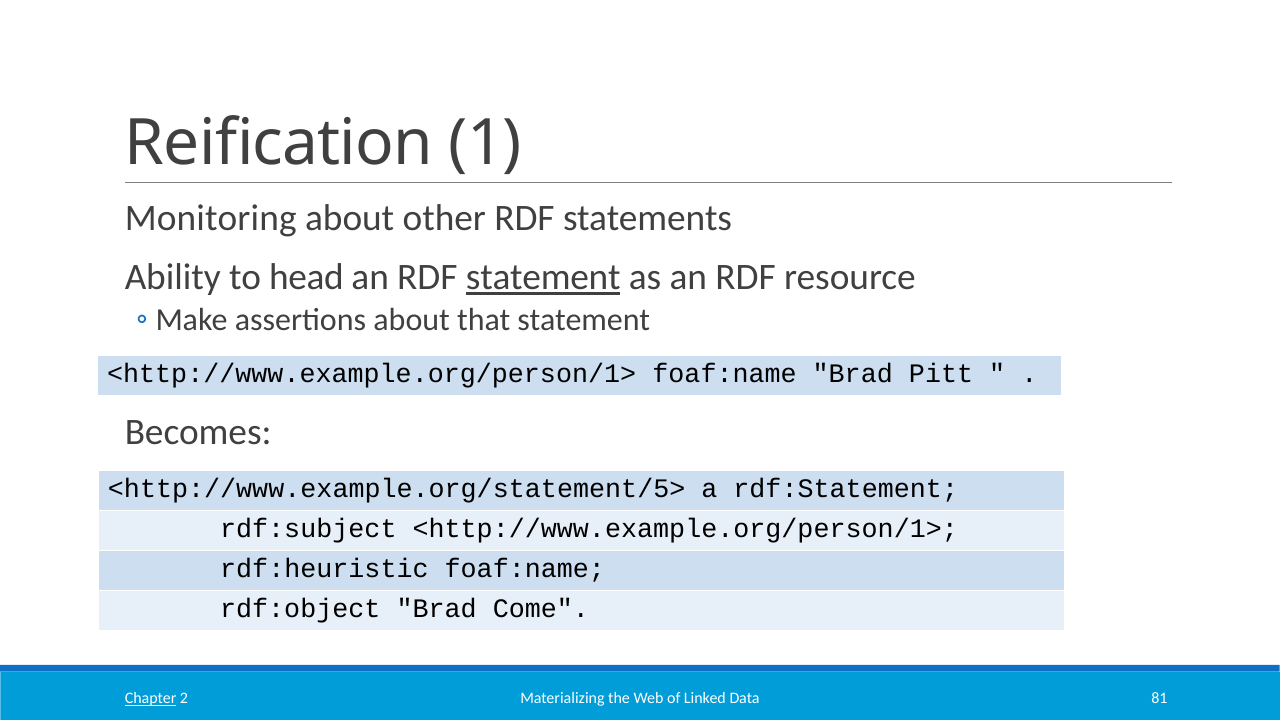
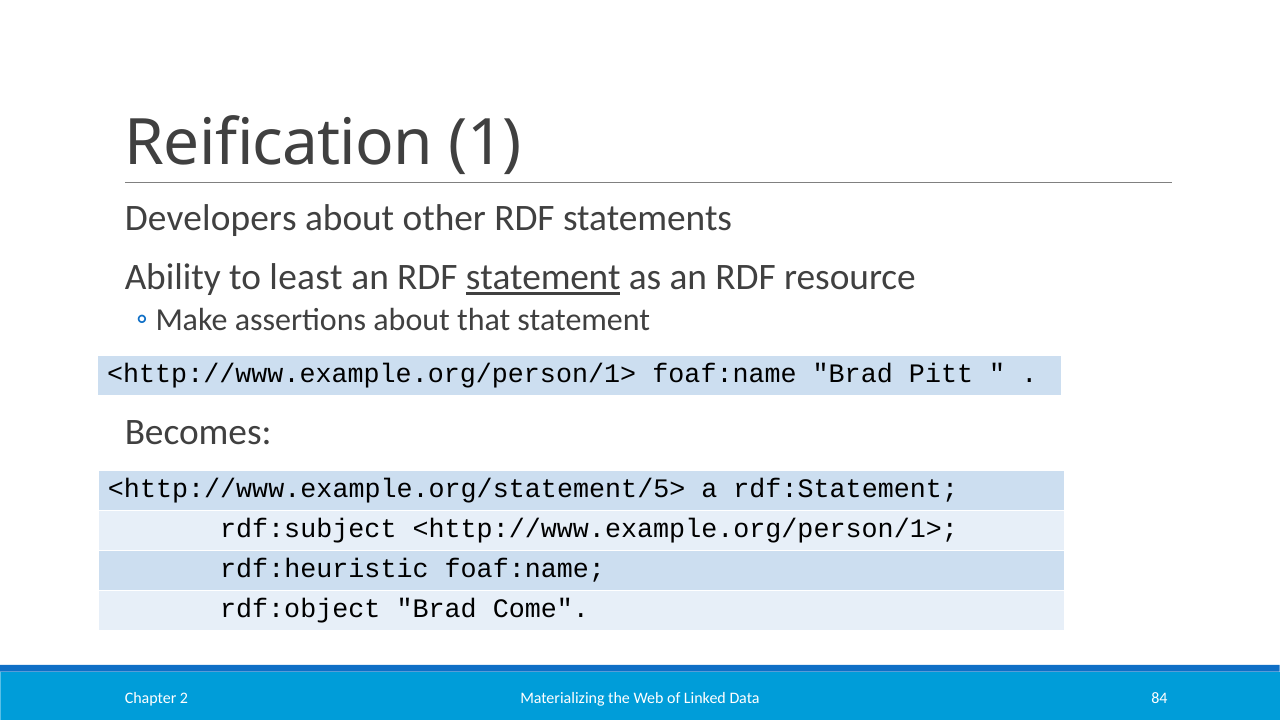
Monitoring: Monitoring -> Developers
head: head -> least
81: 81 -> 84
Chapter underline: present -> none
